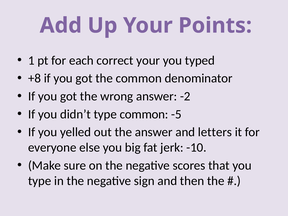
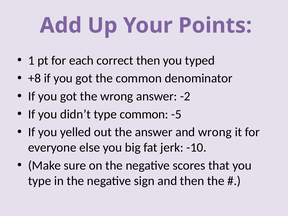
correct your: your -> then
and letters: letters -> wrong
